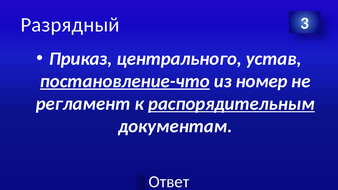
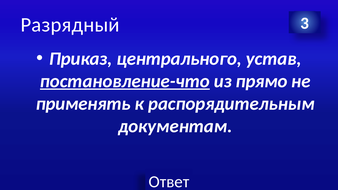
номер: номер -> прямо
регламент: регламент -> применять
распорядительным underline: present -> none
